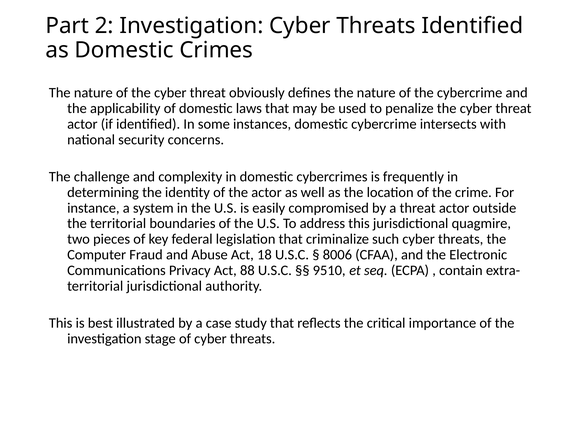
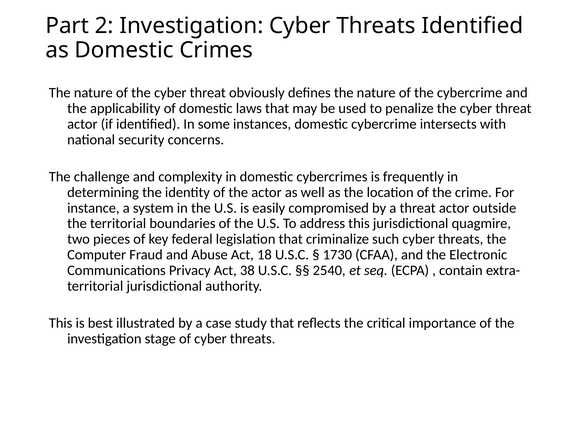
8006: 8006 -> 1730
88: 88 -> 38
9510: 9510 -> 2540
